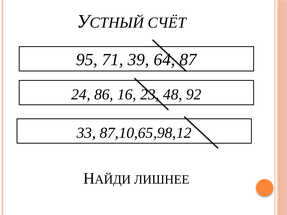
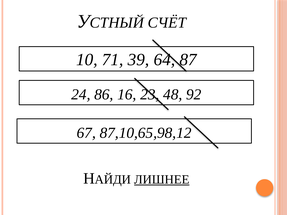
95: 95 -> 10
33: 33 -> 67
ЛИШНЕЕ underline: none -> present
